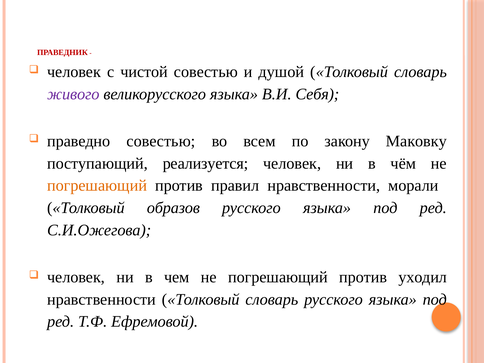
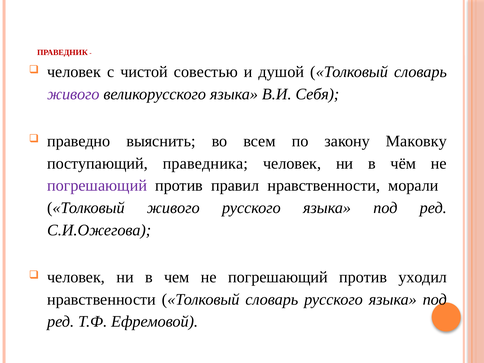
праведно совестью: совестью -> выяснить
реализуется: реализуется -> праведника
погрешающий at (97, 186) colour: orange -> purple
Толковый образов: образов -> живого
